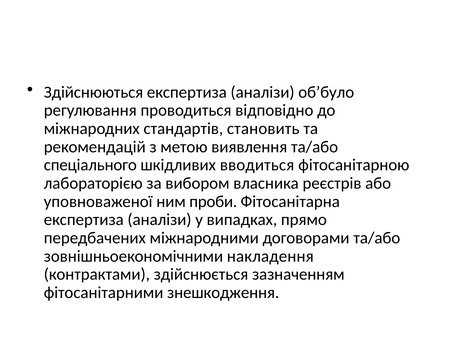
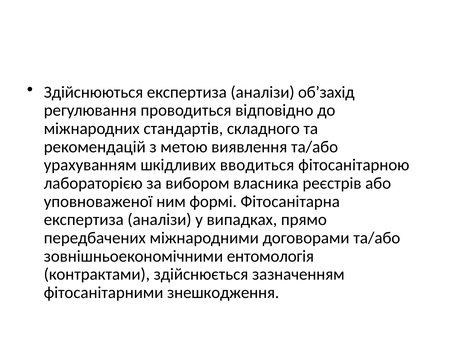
об’було: об’було -> об’захід
становить: становить -> складного
спеціального: спеціального -> урахуванням
проби: проби -> формі
накладення: накладення -> ентомологія
